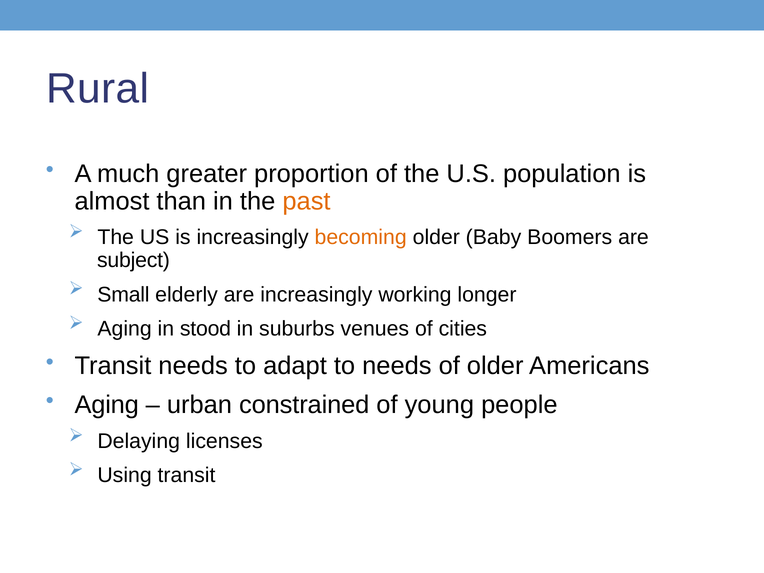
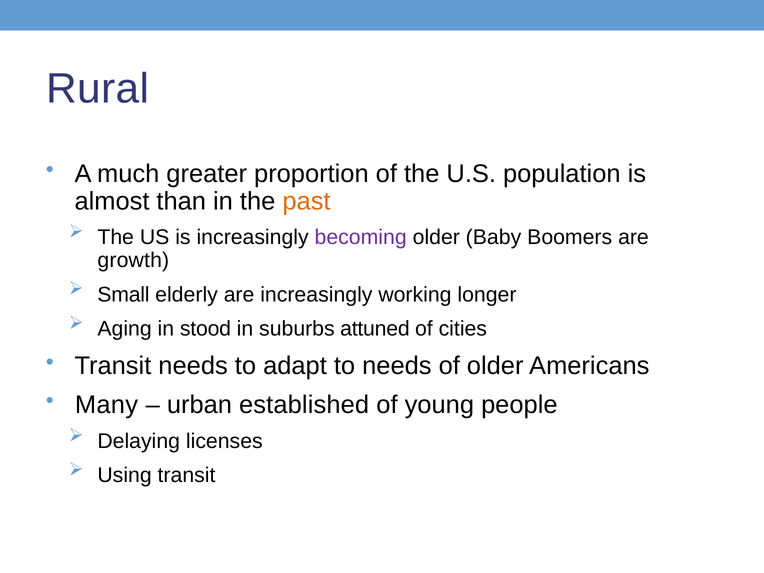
becoming colour: orange -> purple
subject: subject -> growth
venues: venues -> attuned
Aging at (107, 405): Aging -> Many
constrained: constrained -> established
